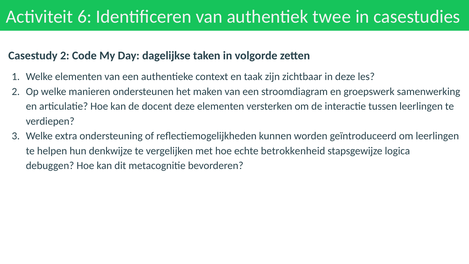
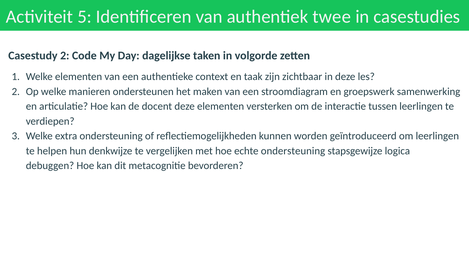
6: 6 -> 5
echte betrokkenheid: betrokkenheid -> ondersteuning
